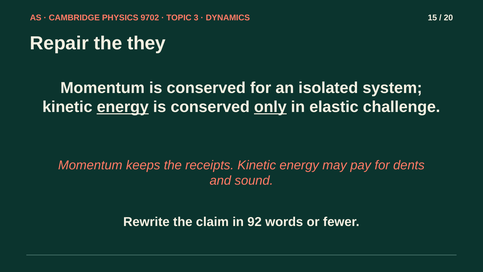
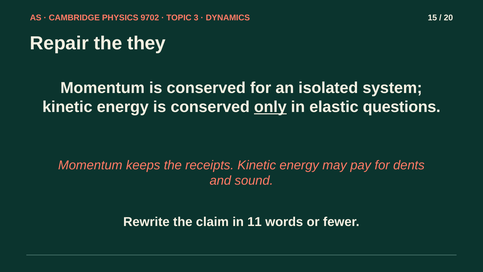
energy at (123, 107) underline: present -> none
challenge: challenge -> questions
92: 92 -> 11
